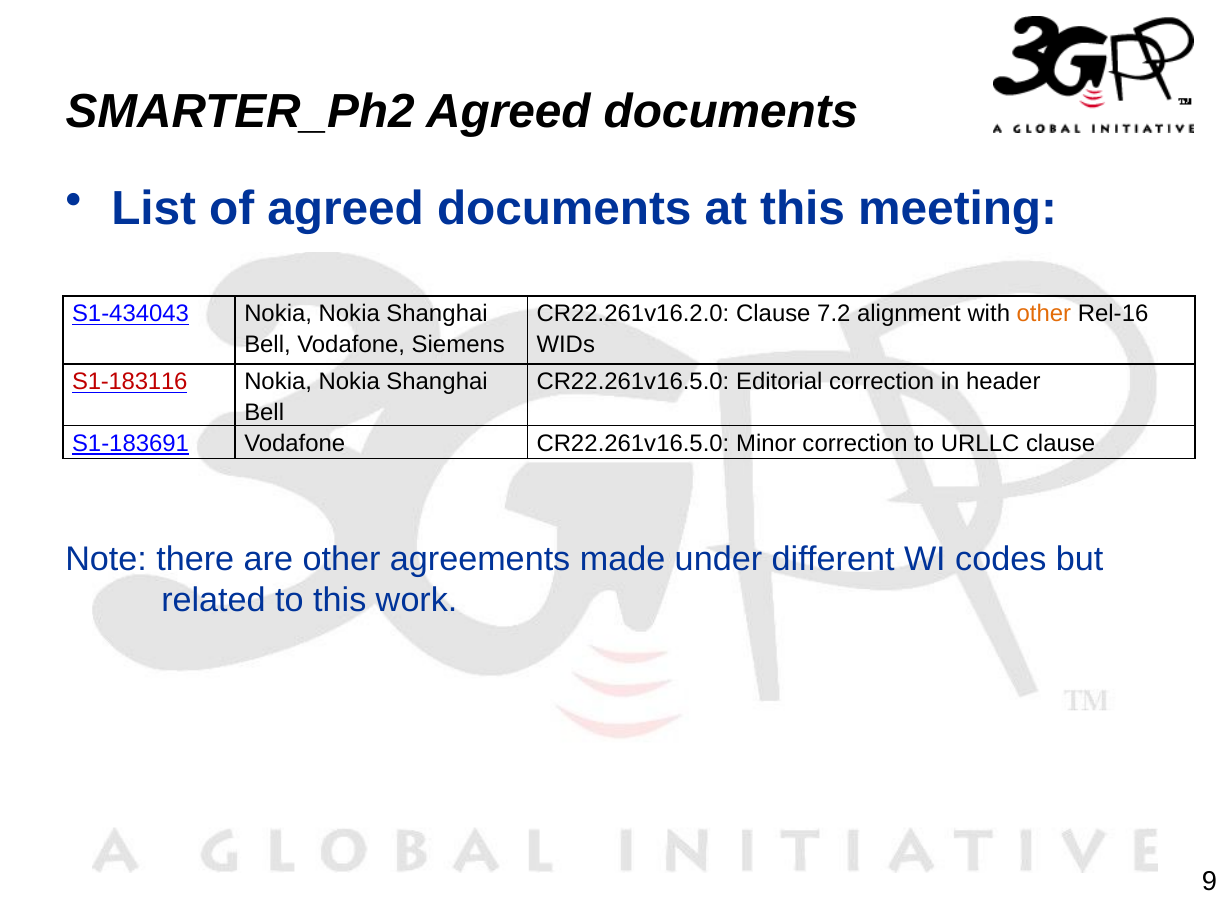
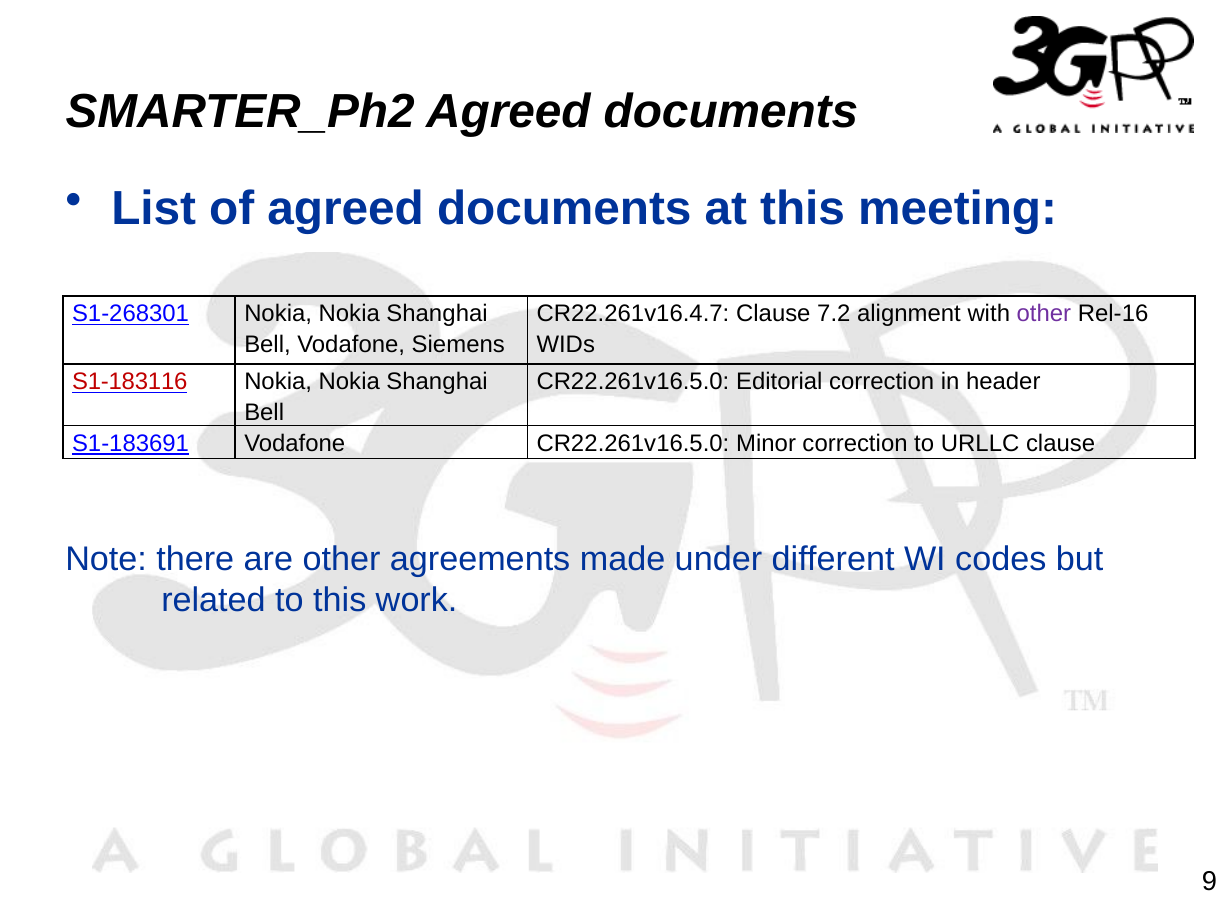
S1-434043: S1-434043 -> S1-268301
CR22.261v16.2.0: CR22.261v16.2.0 -> CR22.261v16.4.7
other at (1044, 314) colour: orange -> purple
